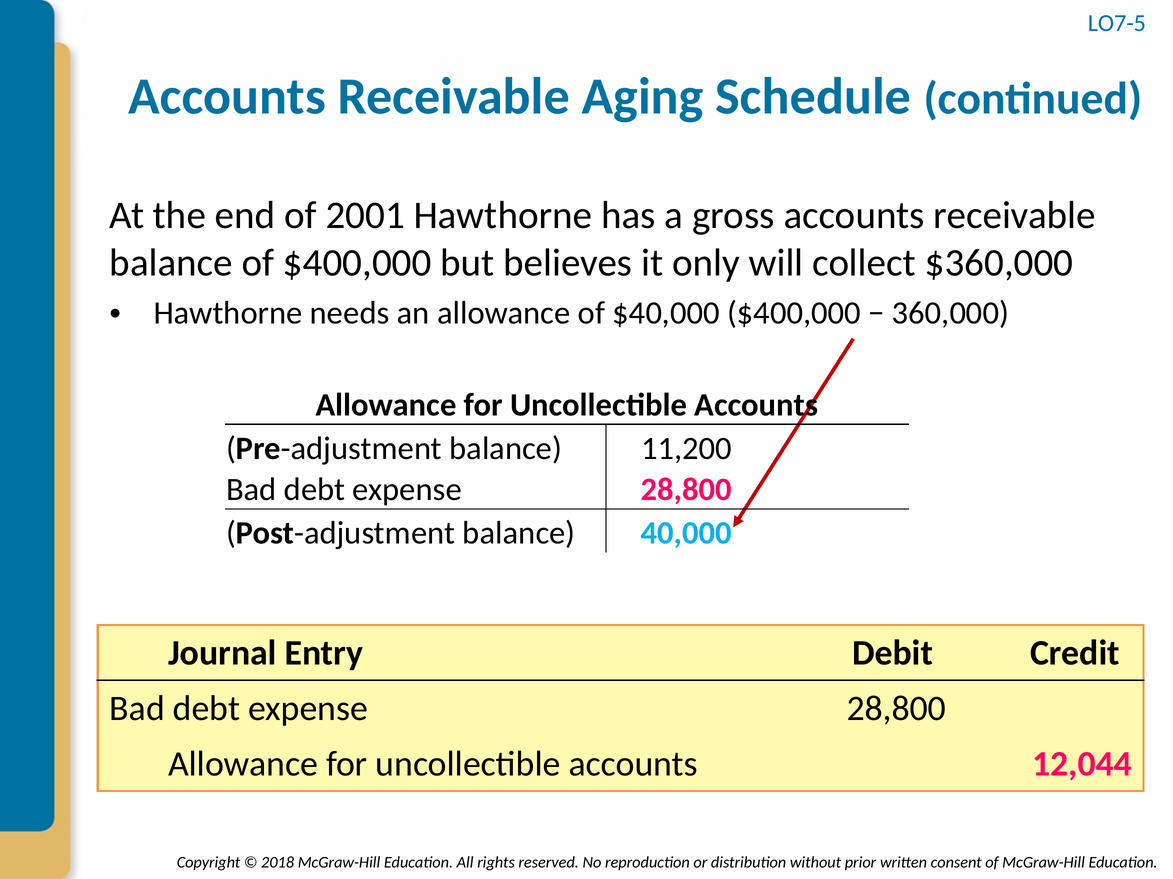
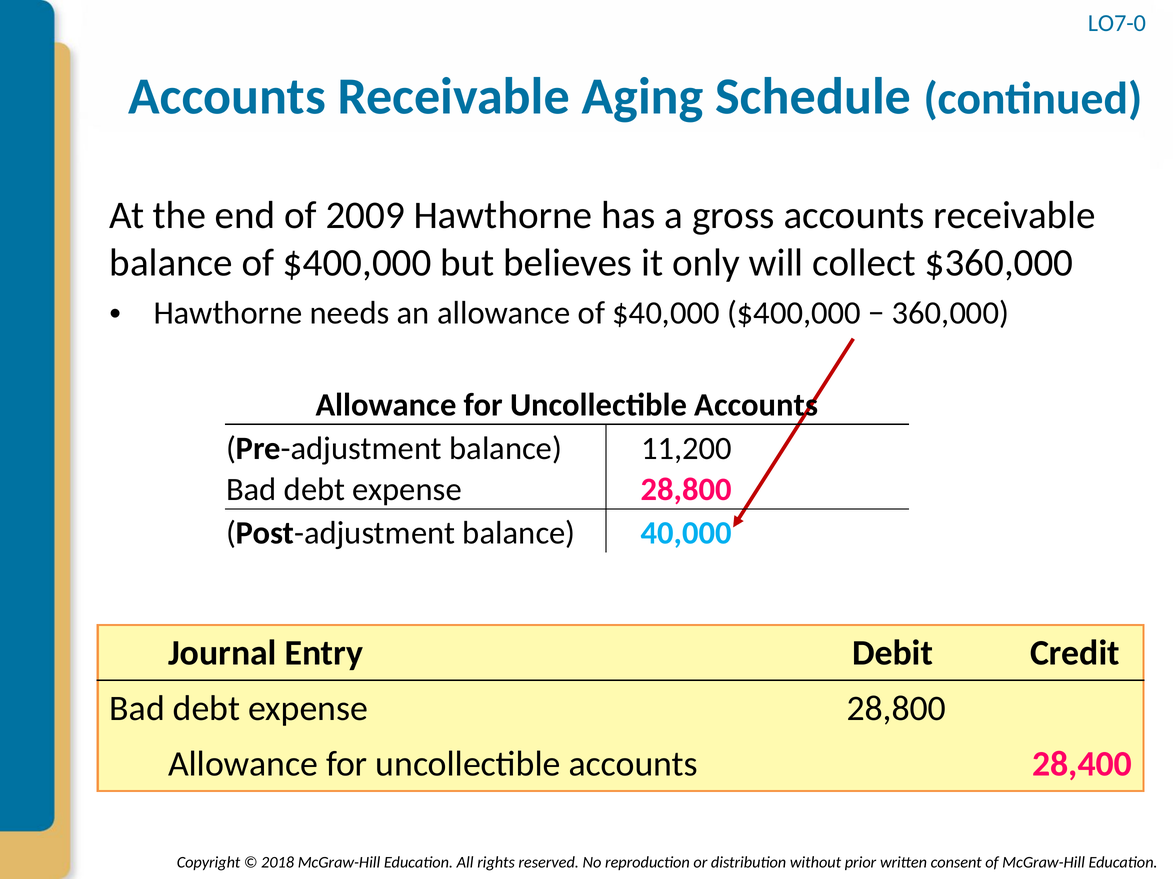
LO7-5: LO7-5 -> LO7-0
2001: 2001 -> 2009
12,044: 12,044 -> 28,400
